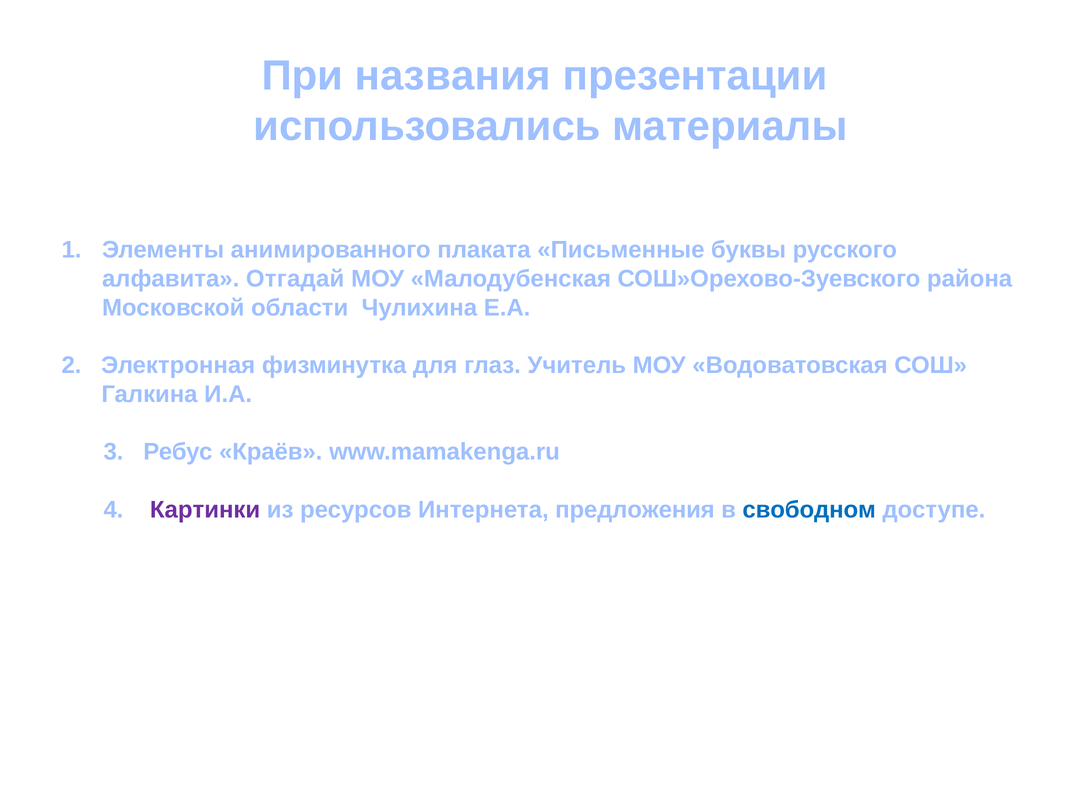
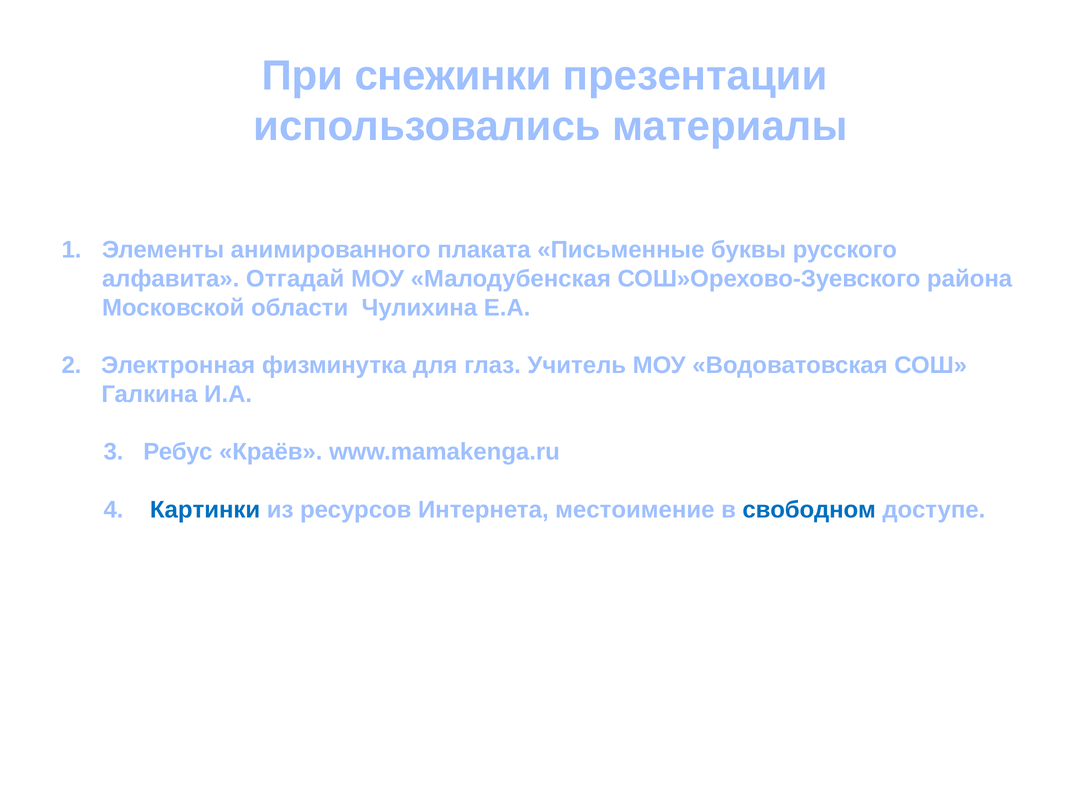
названия: названия -> снежинки
Картинки colour: purple -> blue
предложения: предложения -> местоимение
